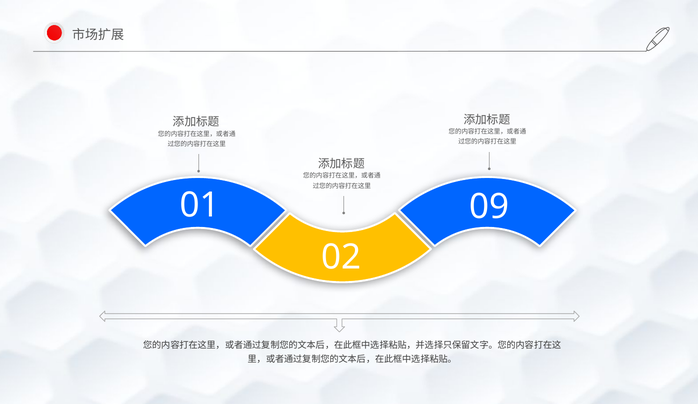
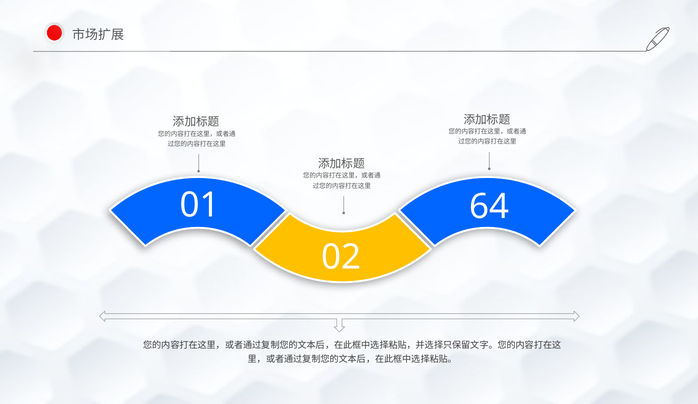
09: 09 -> 64
